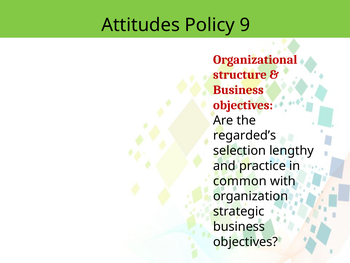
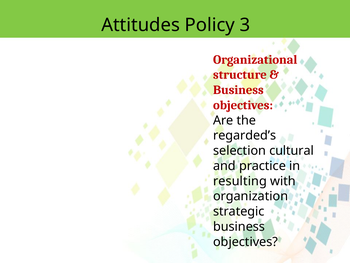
9: 9 -> 3
lengthy: lengthy -> cultural
common: common -> resulting
